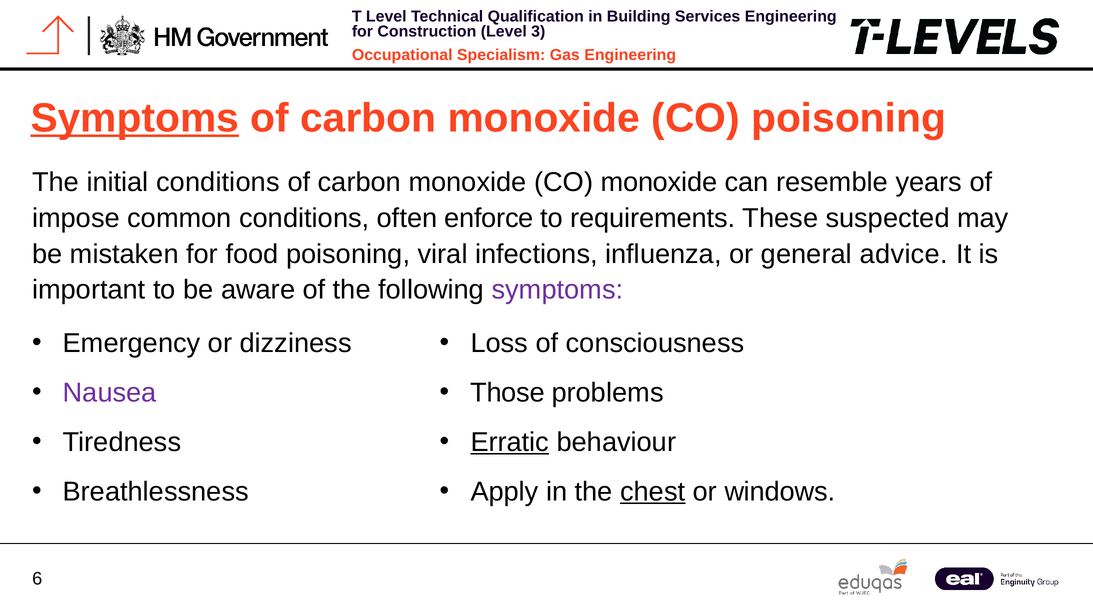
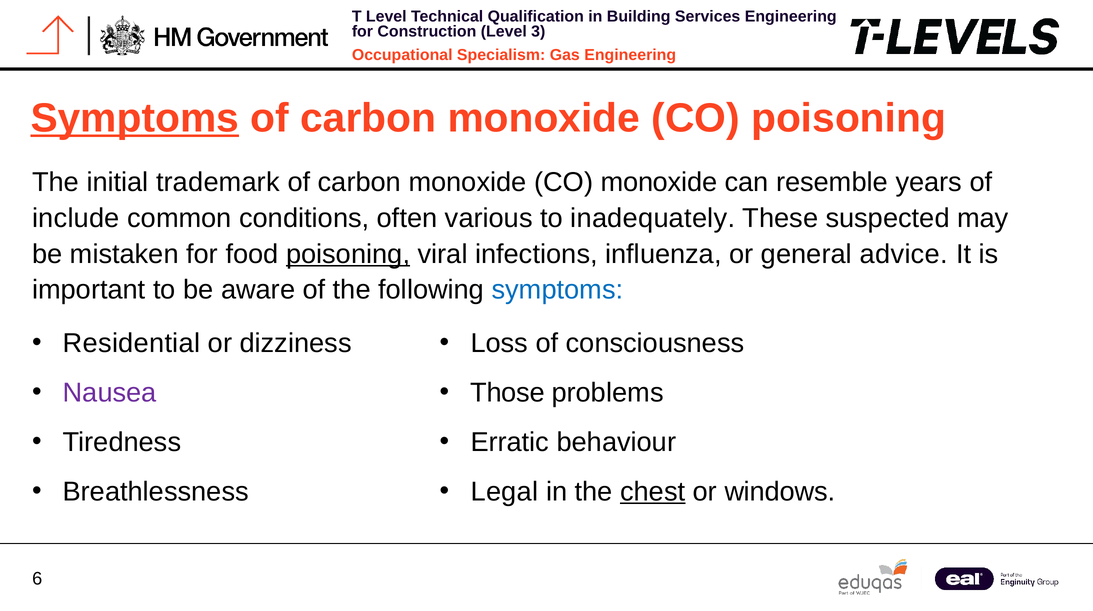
initial conditions: conditions -> trademark
impose: impose -> include
enforce: enforce -> various
requirements: requirements -> inadequately
poisoning at (348, 254) underline: none -> present
symptoms at (557, 290) colour: purple -> blue
Emergency: Emergency -> Residential
Erratic underline: present -> none
Apply: Apply -> Legal
